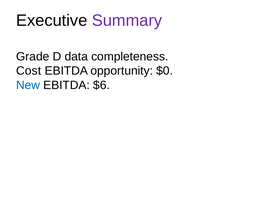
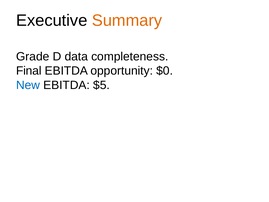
Summary colour: purple -> orange
Cost: Cost -> Final
$6: $6 -> $5
